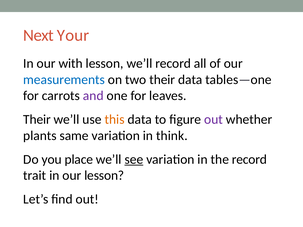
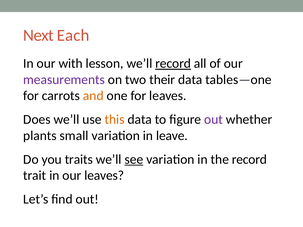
Your: Your -> Each
record at (173, 64) underline: none -> present
measurements colour: blue -> purple
and colour: purple -> orange
Their at (37, 120): Their -> Does
same: same -> small
think: think -> leave
place: place -> traits
our lesson: lesson -> leaves
